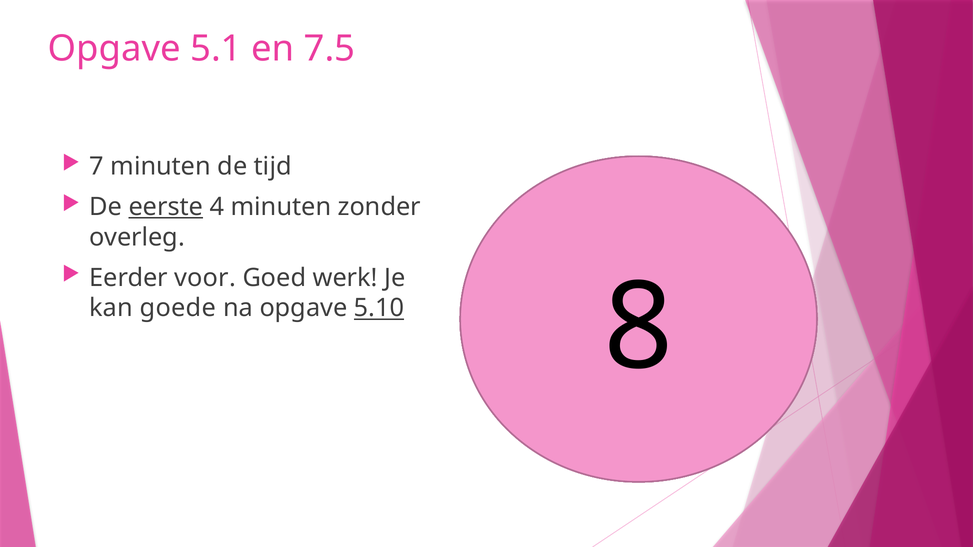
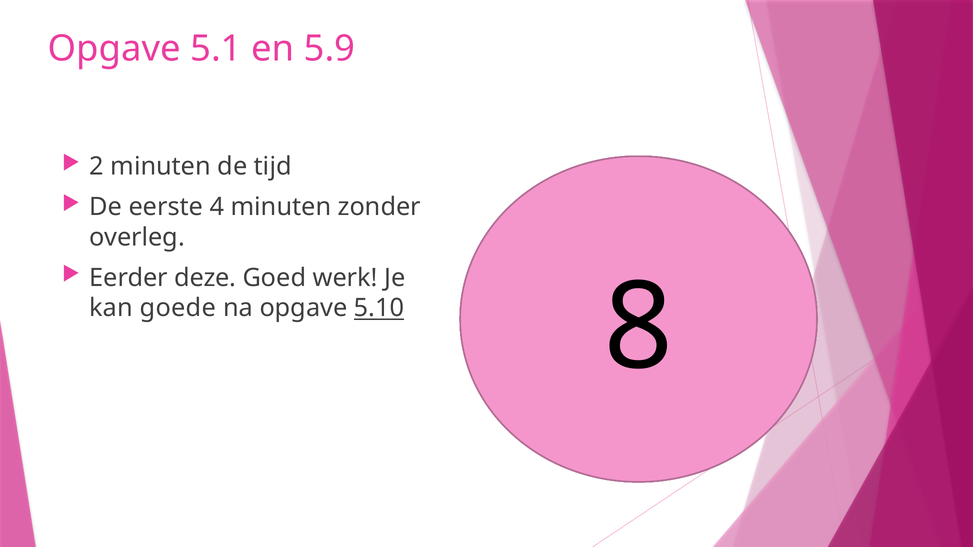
7.5: 7.5 -> 5.9
7: 7 -> 2
eerste underline: present -> none
voor: voor -> deze
